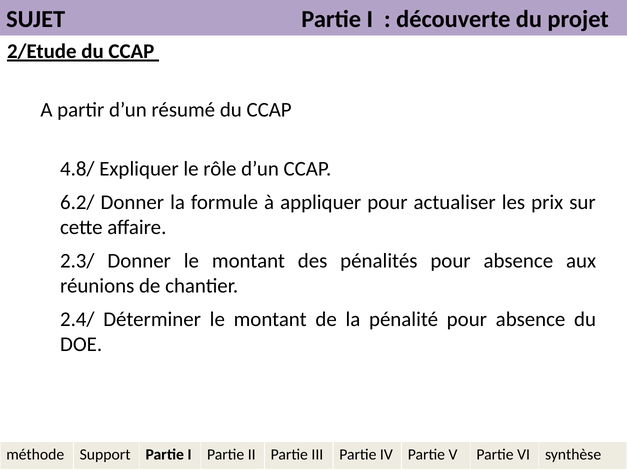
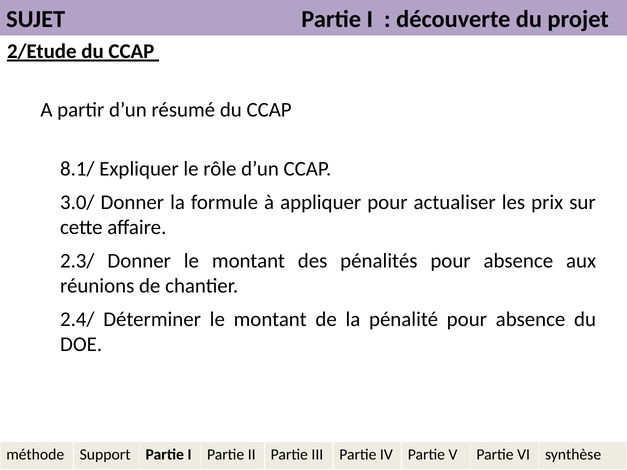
4.8/: 4.8/ -> 8.1/
6.2/: 6.2/ -> 3.0/
